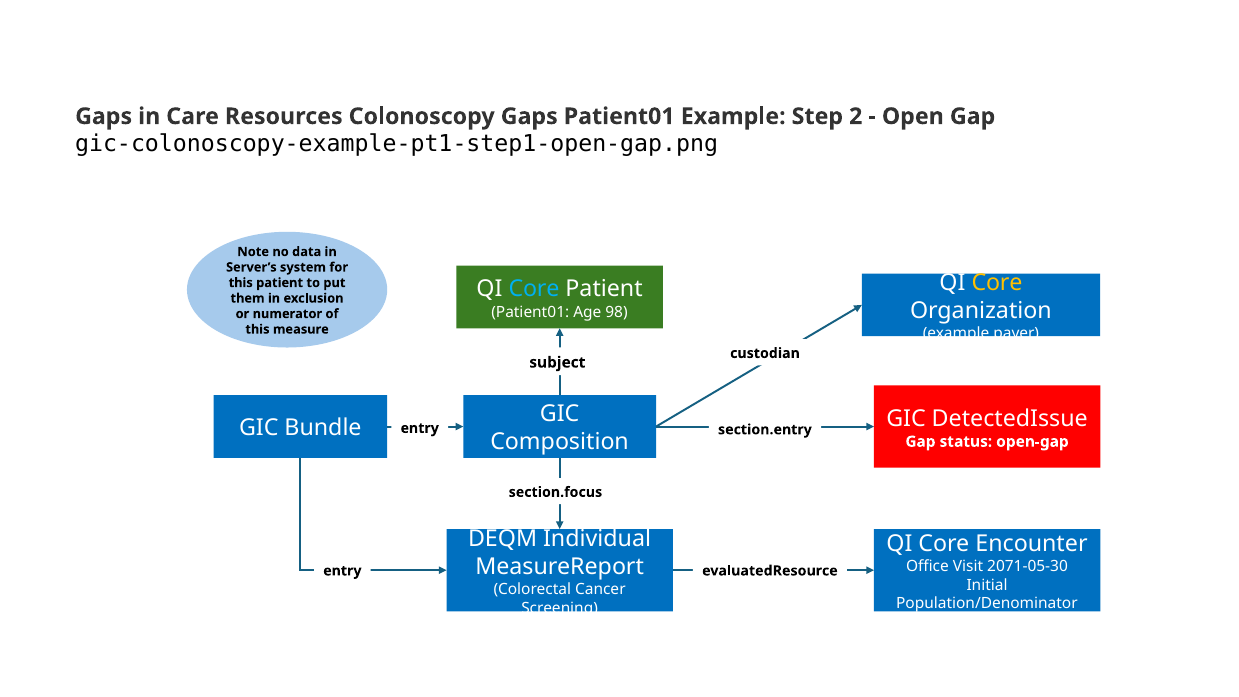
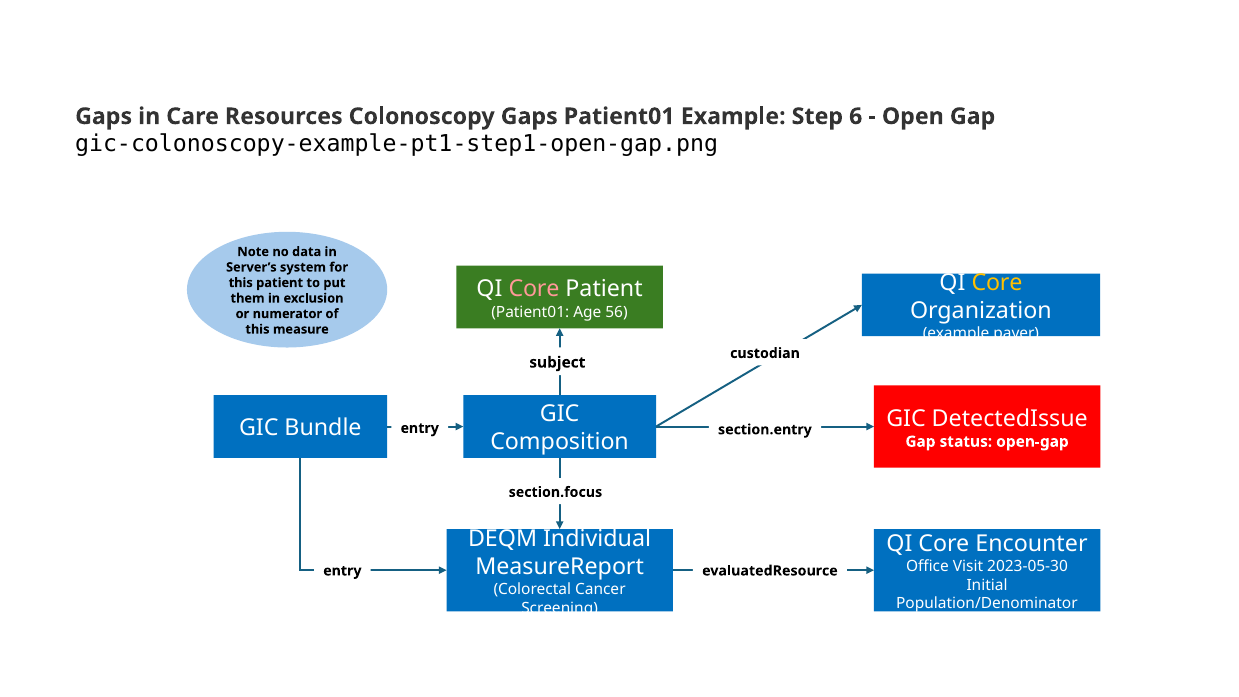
2: 2 -> 6
Core at (534, 289) colour: light blue -> pink
98: 98 -> 56
2071-05-30: 2071-05-30 -> 2023-05-30
